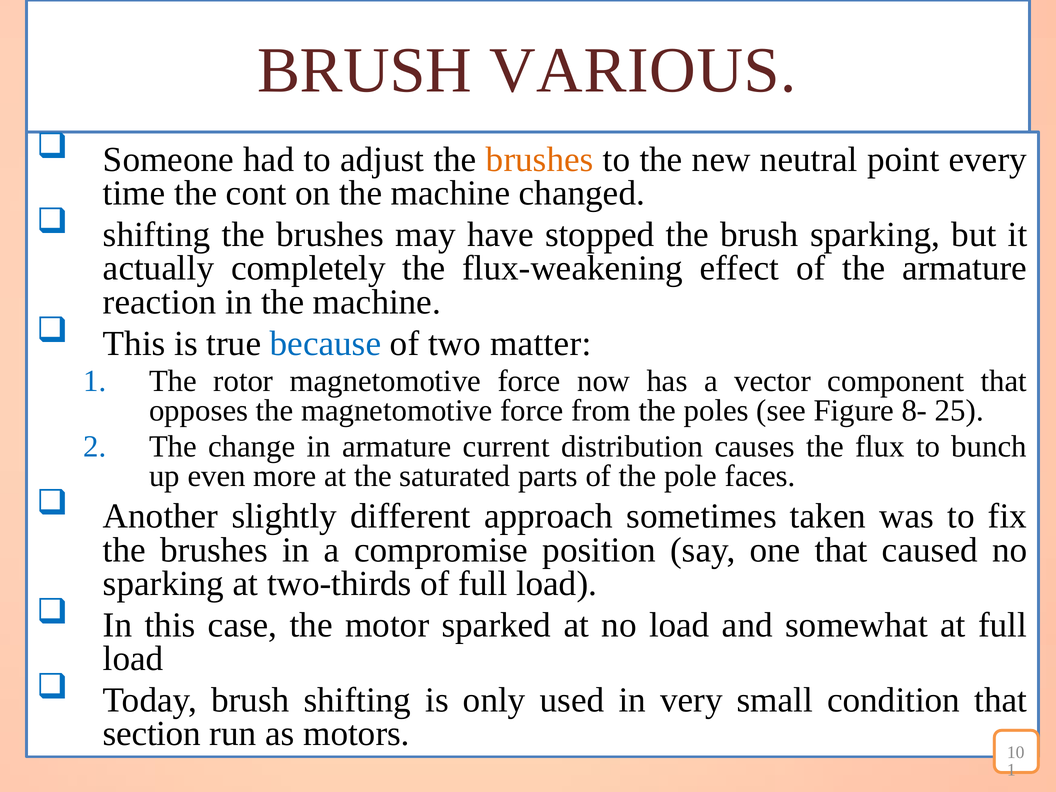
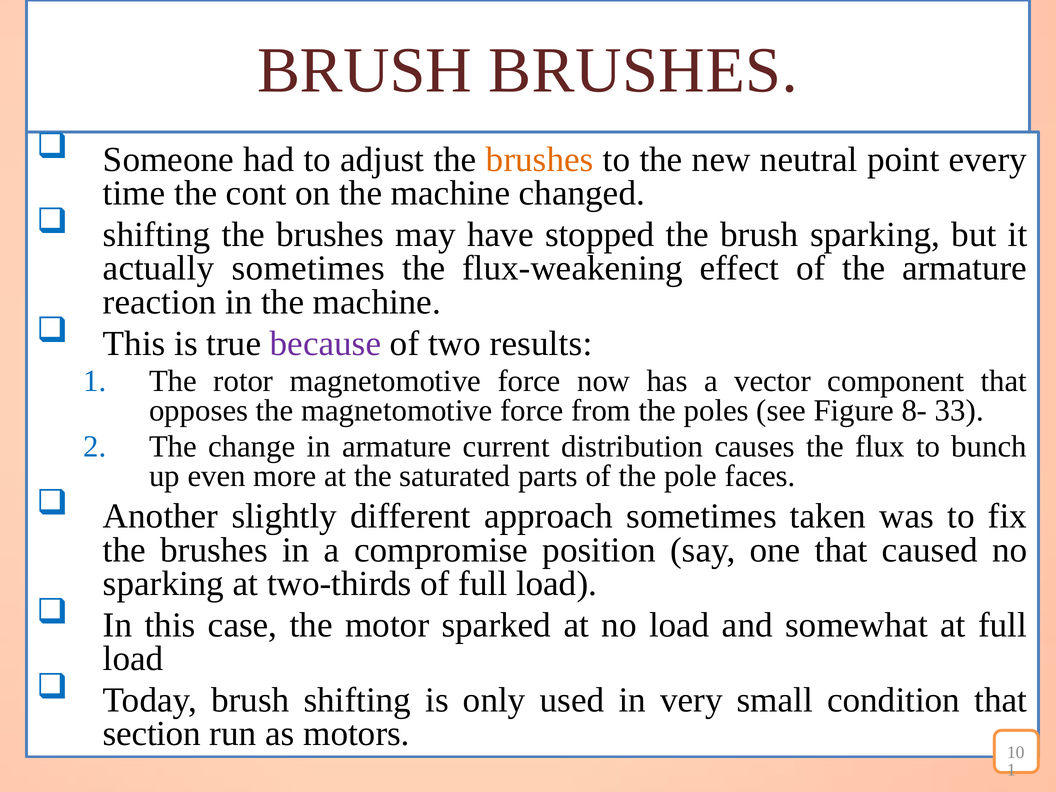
BRUSH VARIOUS: VARIOUS -> BRUSHES
actually completely: completely -> sometimes
because colour: blue -> purple
matter: matter -> results
25: 25 -> 33
